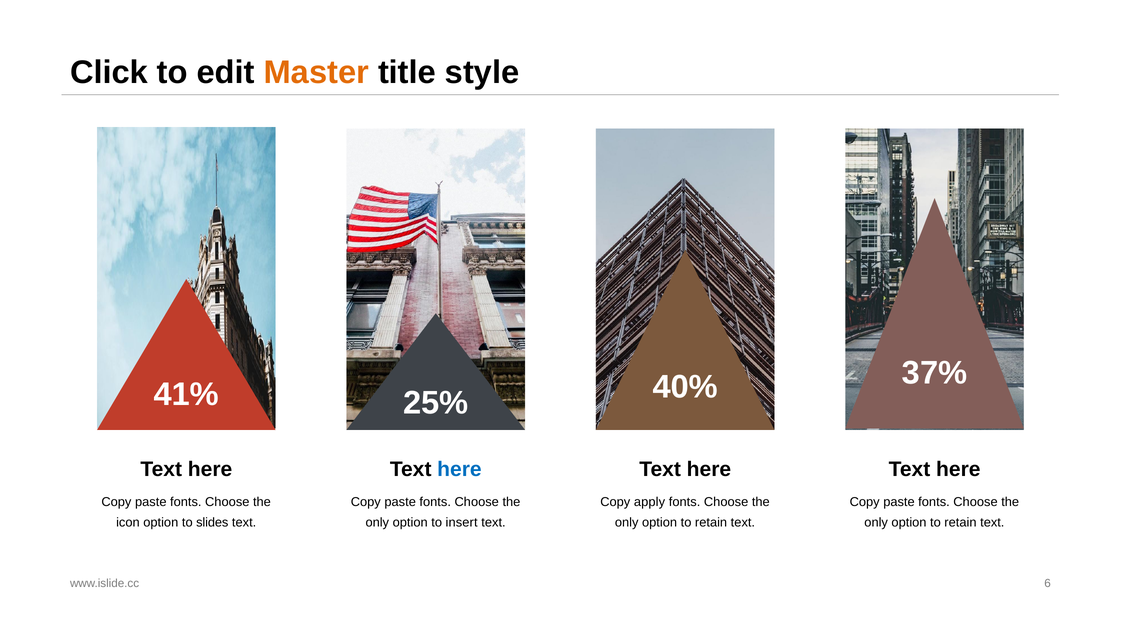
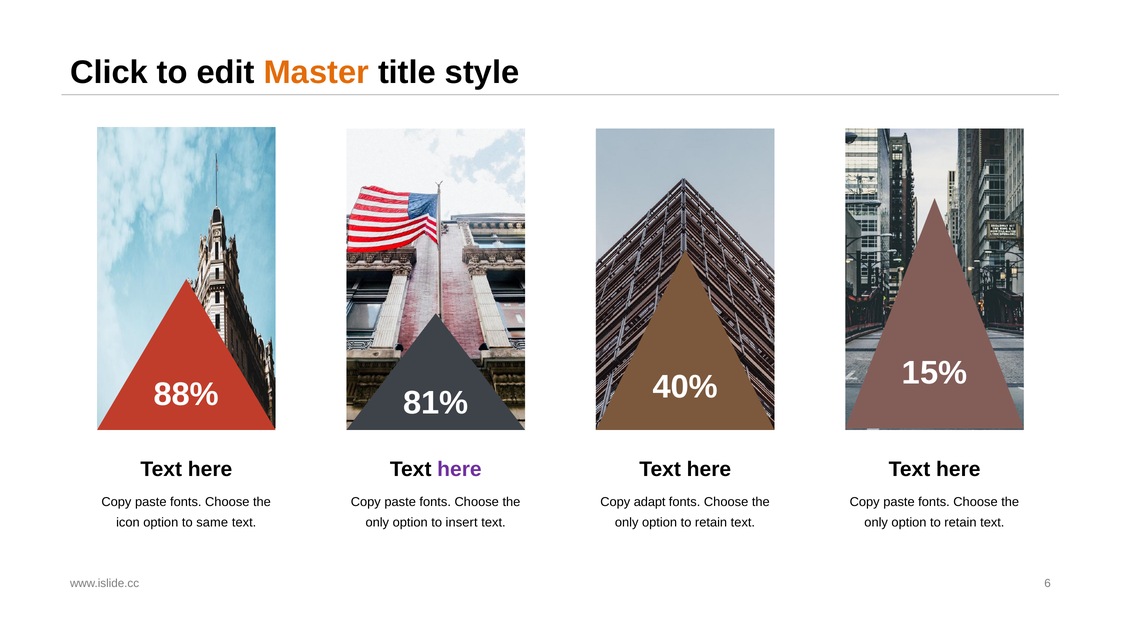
37%: 37% -> 15%
41%: 41% -> 88%
25%: 25% -> 81%
here at (459, 470) colour: blue -> purple
apply: apply -> adapt
slides: slides -> same
